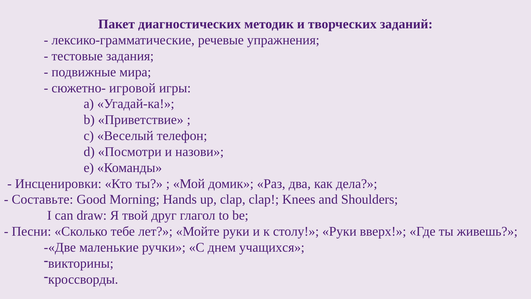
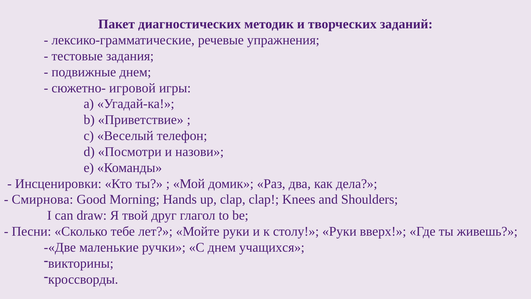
подвижные мира: мира -> днем
Составьте: Составьте -> Смирнова
